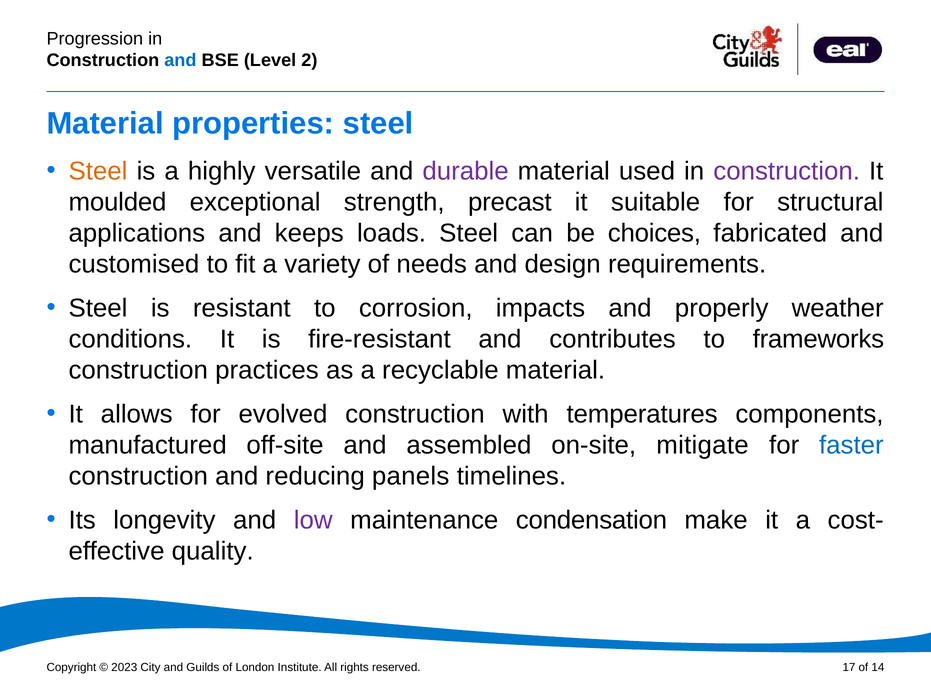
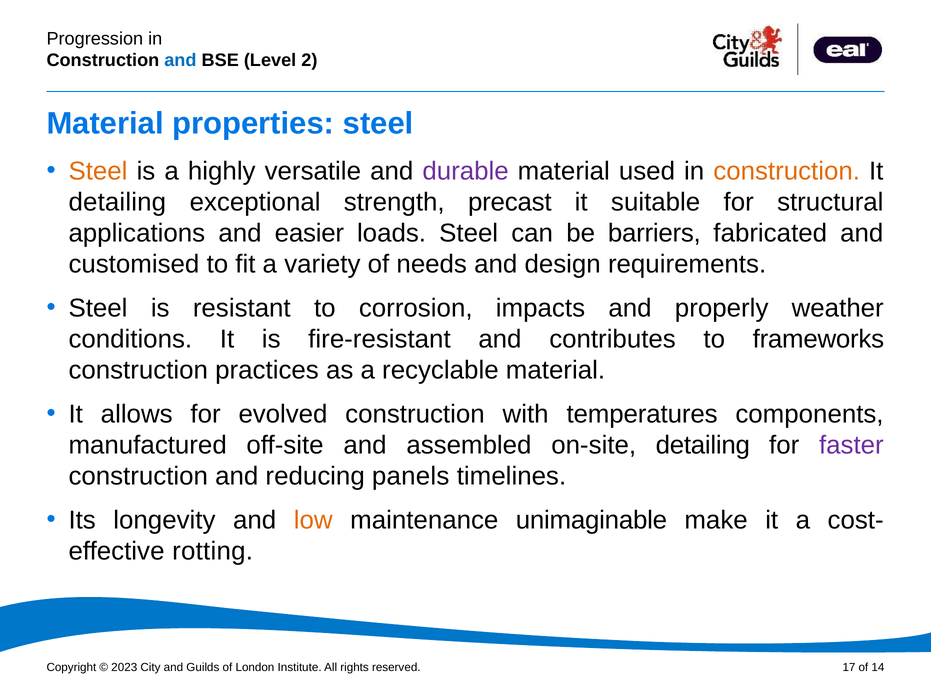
construction at (787, 171) colour: purple -> orange
moulded at (118, 202): moulded -> detailing
keeps: keeps -> easier
choices: choices -> barriers
on-site mitigate: mitigate -> detailing
faster colour: blue -> purple
low colour: purple -> orange
condensation: condensation -> unimaginable
quality: quality -> rotting
